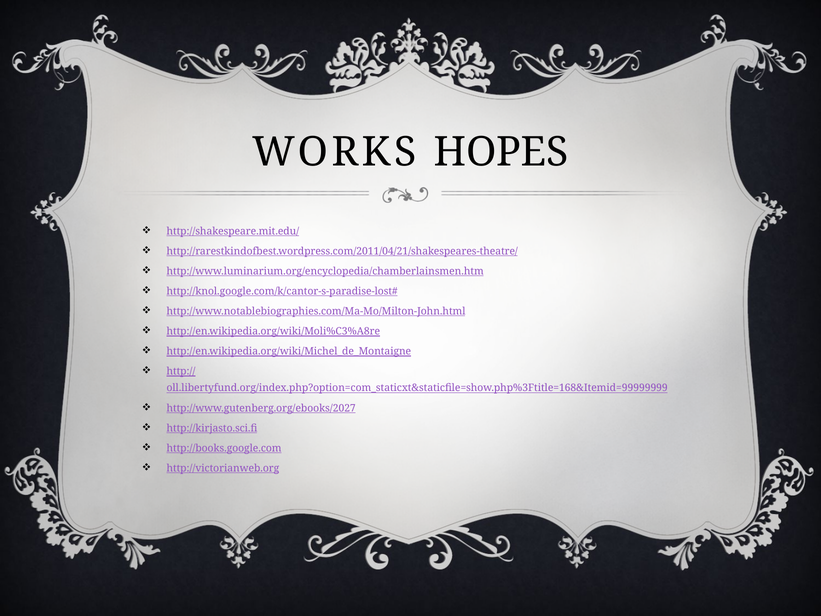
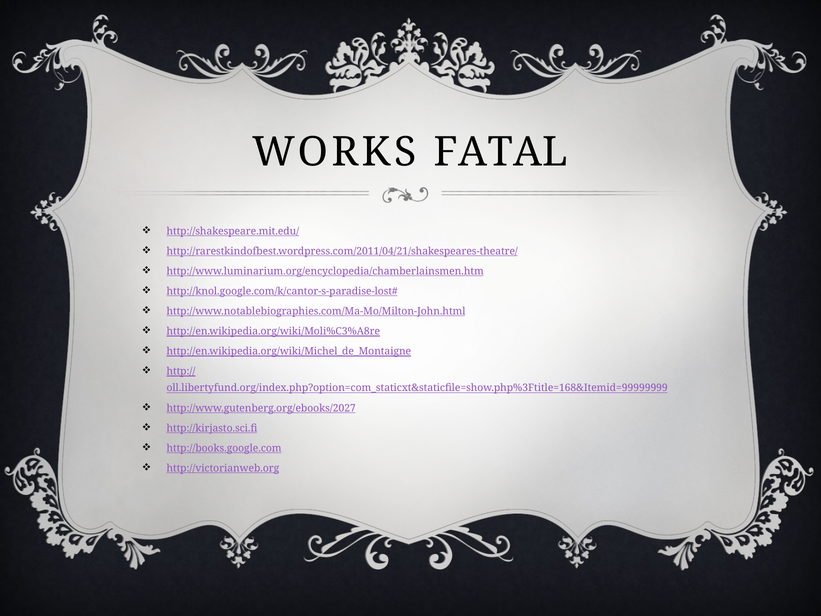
HOPES: HOPES -> FATAL
